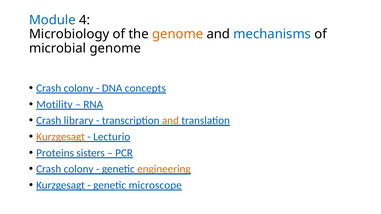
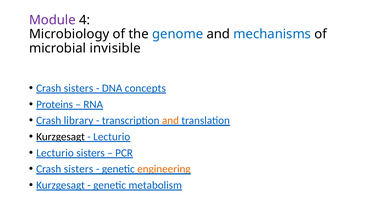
Module colour: blue -> purple
genome at (178, 34) colour: orange -> blue
microbial genome: genome -> invisible
colony at (79, 88): colony -> sisters
Motility: Motility -> Proteins
Kurzgesagt at (61, 137) colour: orange -> black
Proteins at (55, 153): Proteins -> Lecturio
colony at (79, 169): colony -> sisters
microscope: microscope -> metabolism
